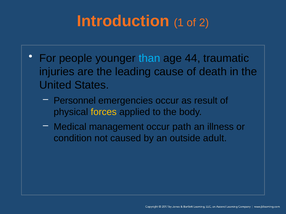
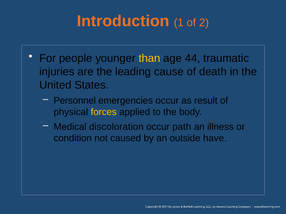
than colour: light blue -> yellow
management: management -> discoloration
adult: adult -> have
